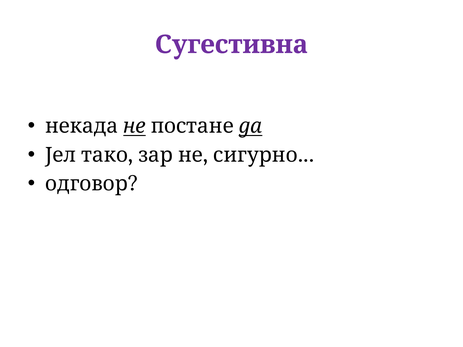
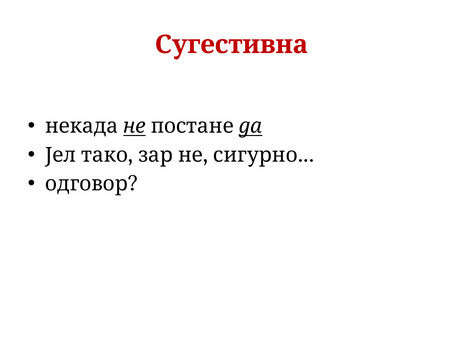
Сугестивна colour: purple -> red
